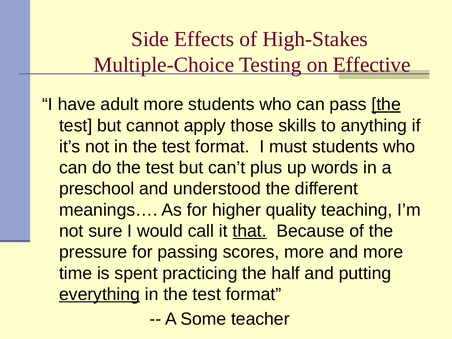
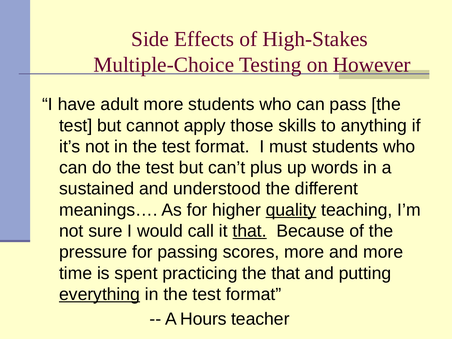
Effective: Effective -> However
the at (386, 104) underline: present -> none
preschool: preschool -> sustained
quality underline: none -> present
the half: half -> that
Some: Some -> Hours
